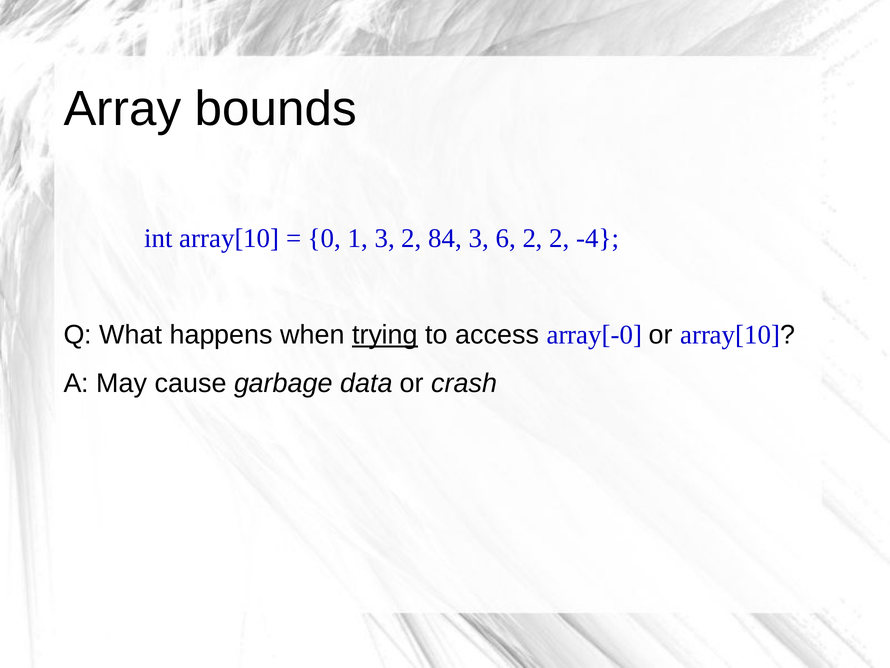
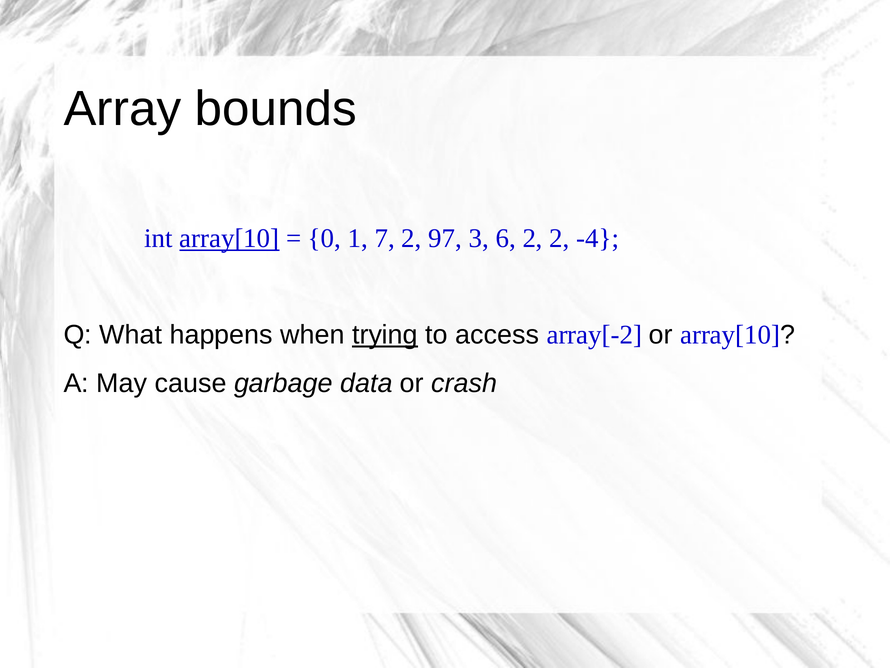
array[10 at (229, 238) underline: none -> present
1 3: 3 -> 7
84: 84 -> 97
array[-0: array[-0 -> array[-2
